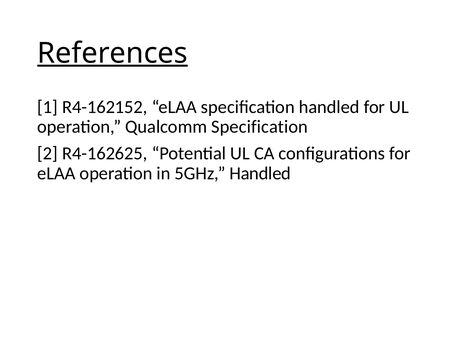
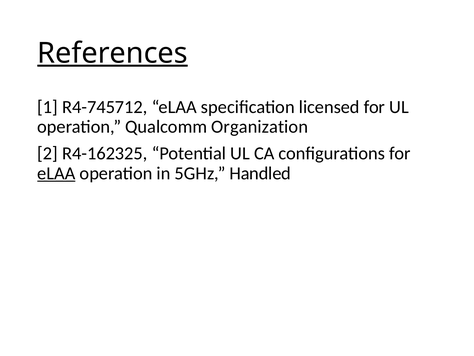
R4-162152: R4-162152 -> R4-745712
specification handled: handled -> licensed
Qualcomm Specification: Specification -> Organization
R4-162625: R4-162625 -> R4-162325
eLAA at (56, 173) underline: none -> present
